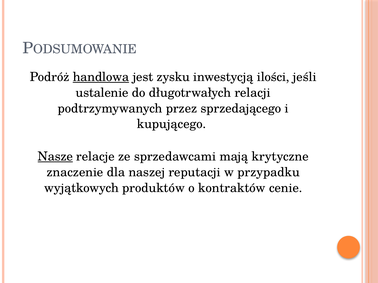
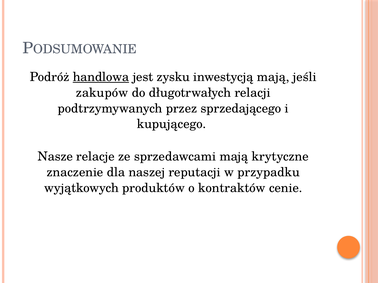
inwestycją ilości: ilości -> mają
ustalenie: ustalenie -> zakupów
Nasze underline: present -> none
